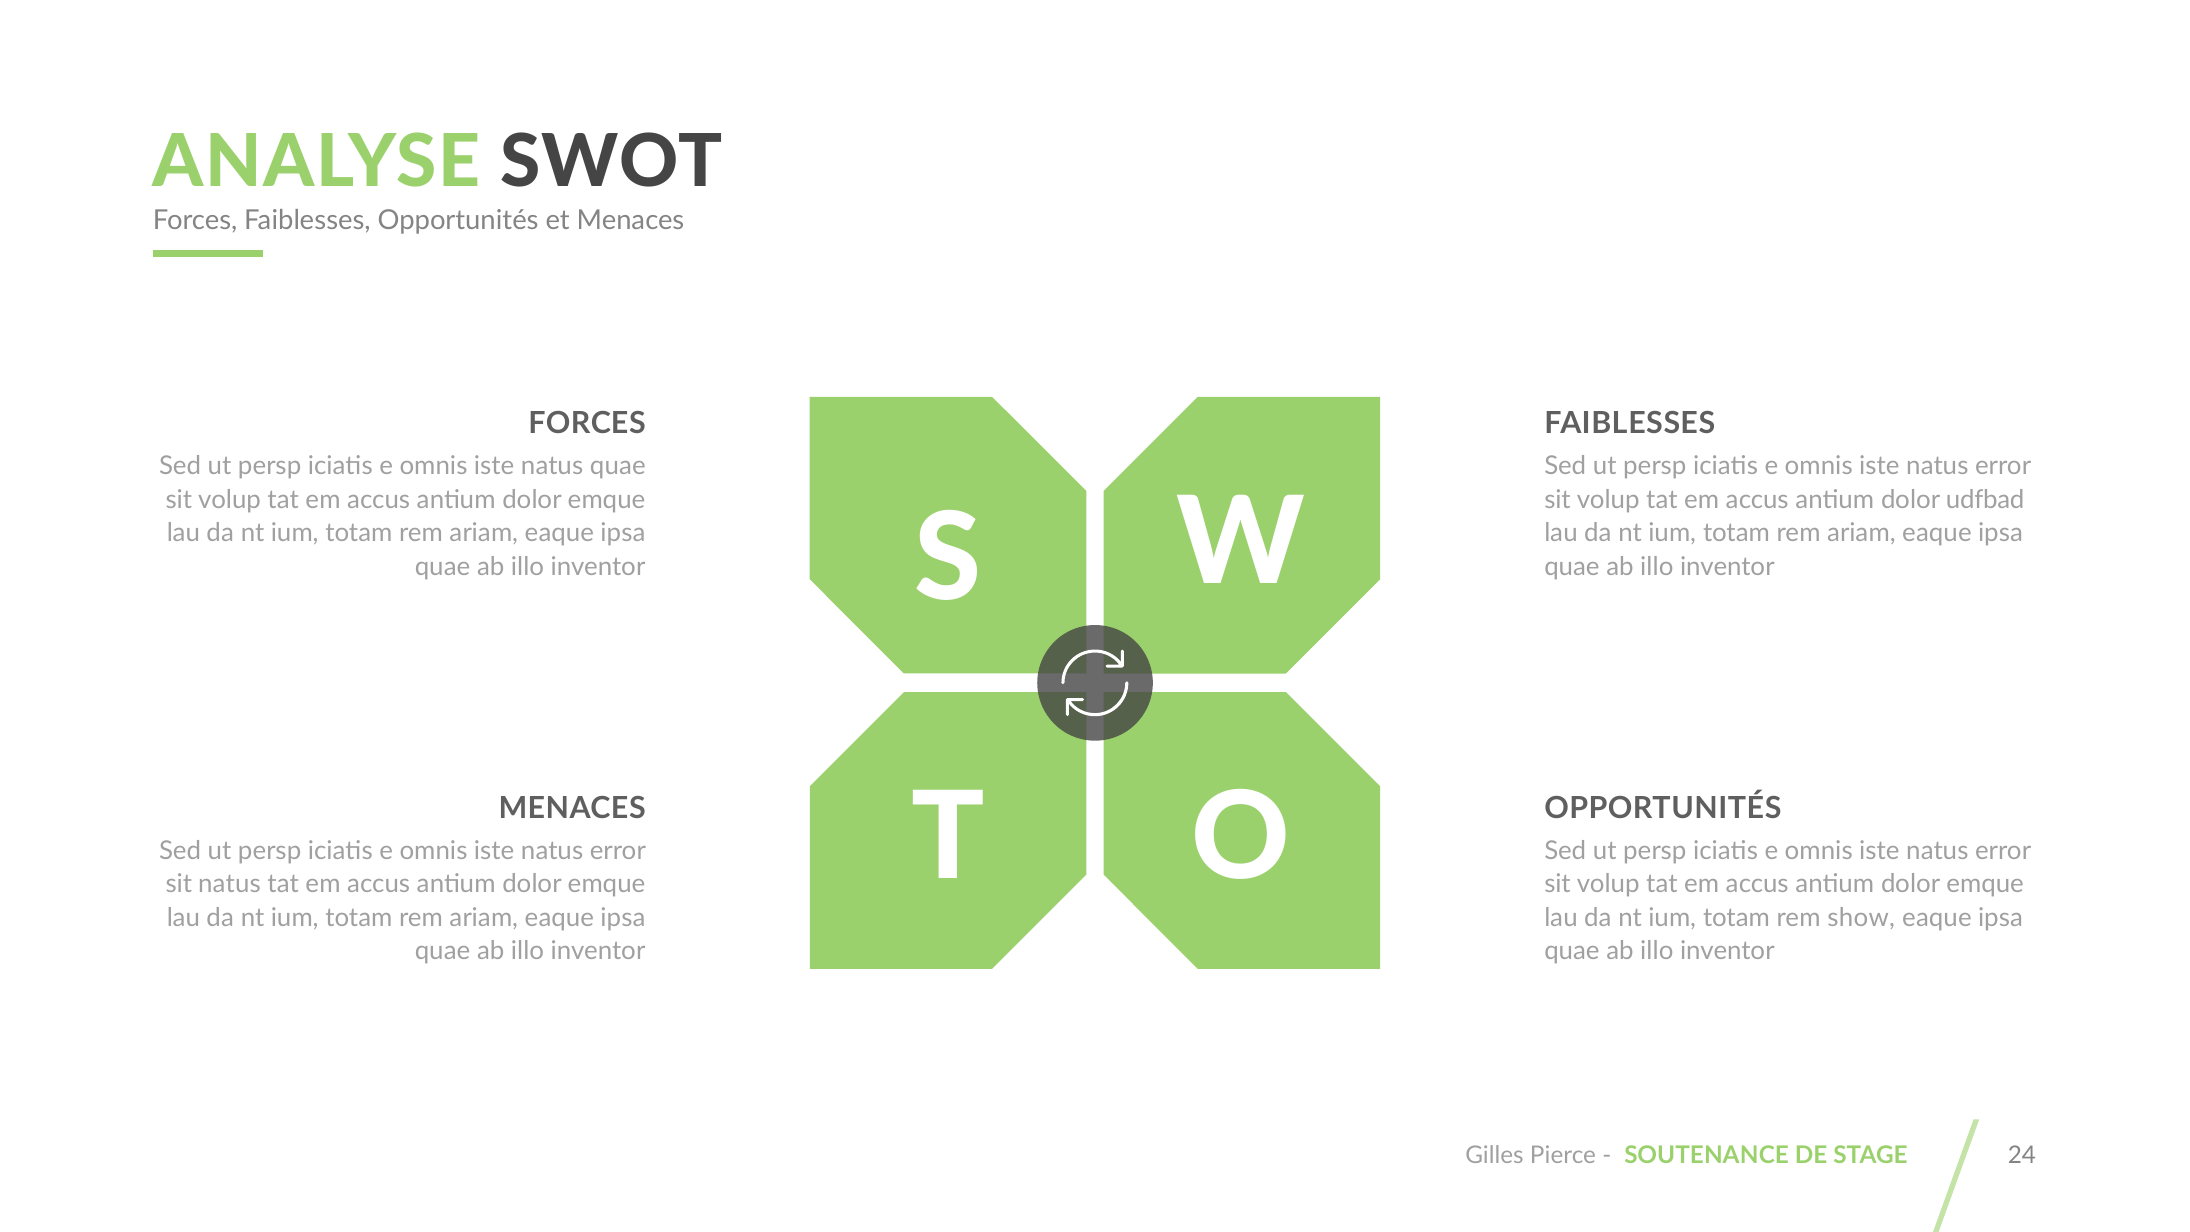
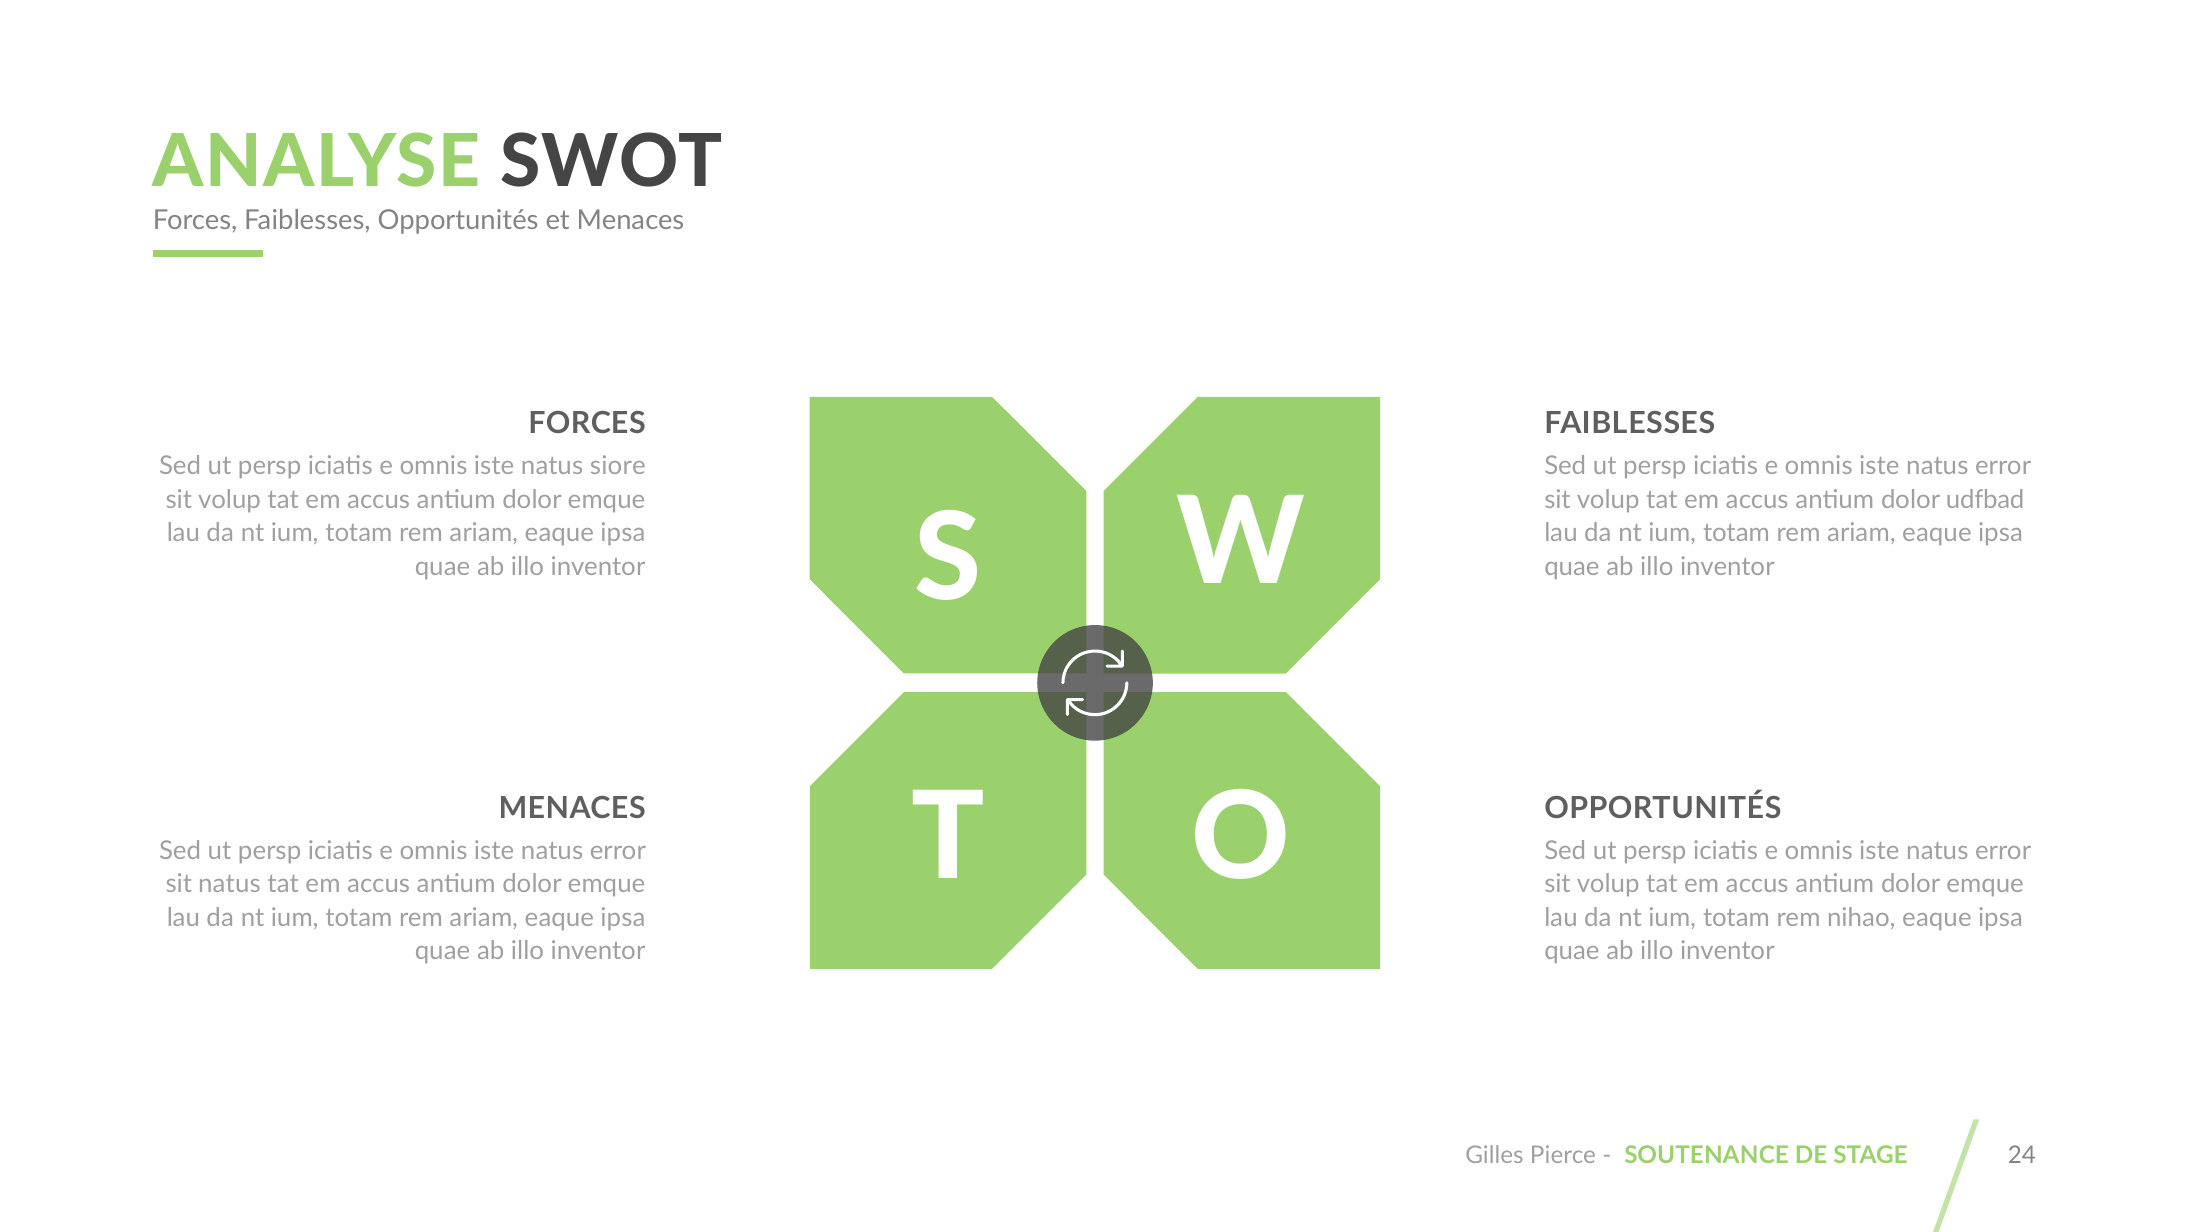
natus quae: quae -> siore
show: show -> nihao
